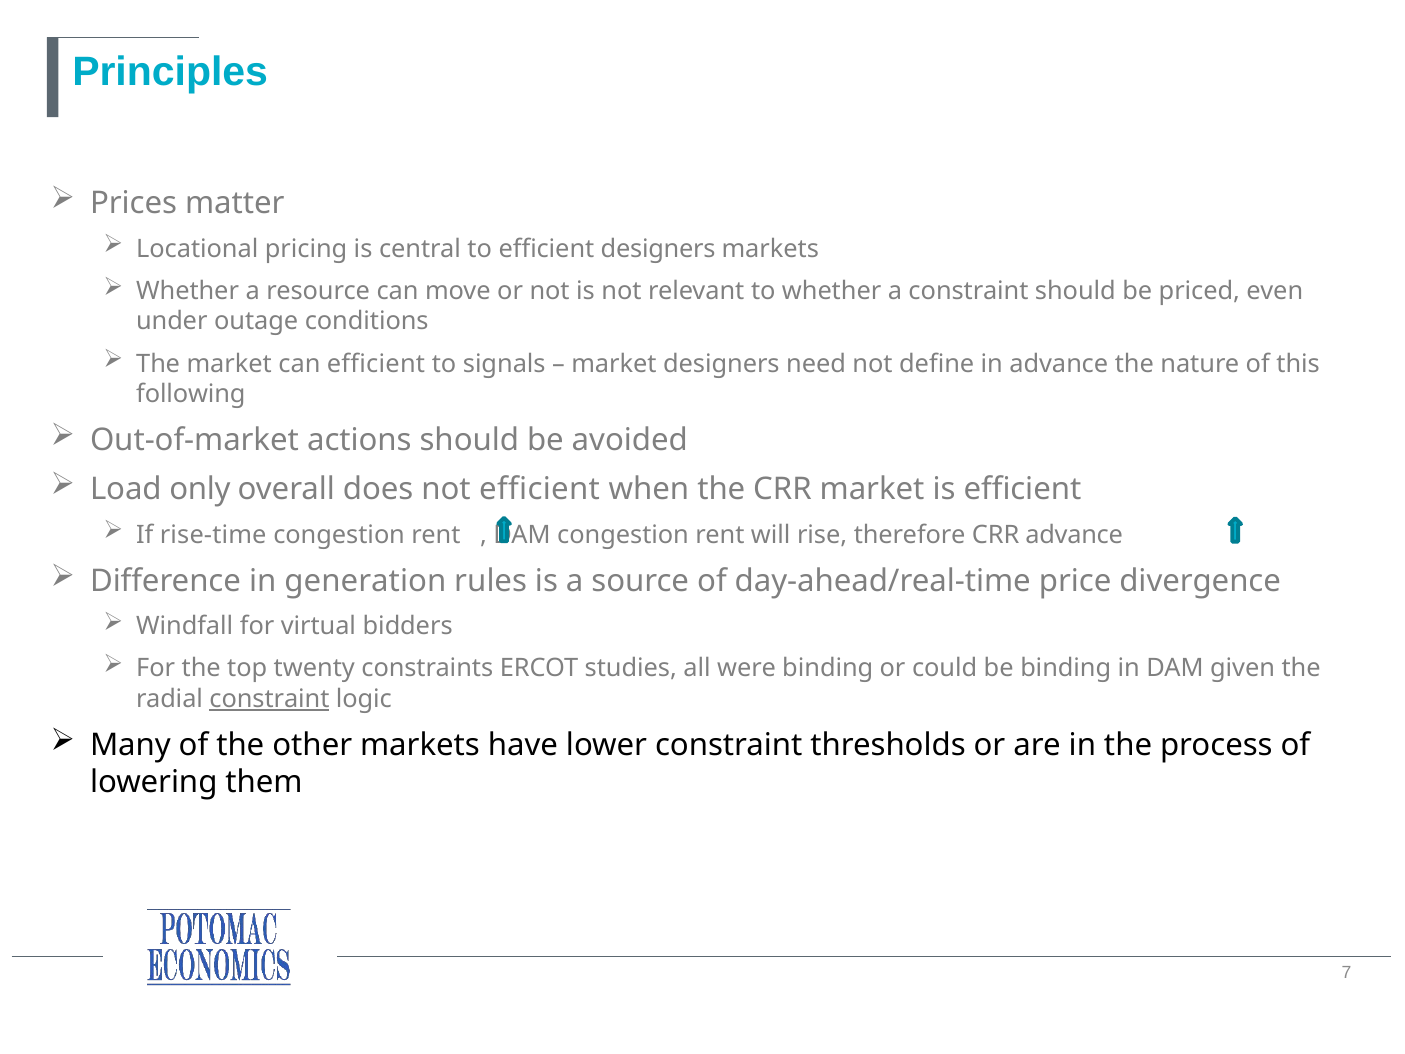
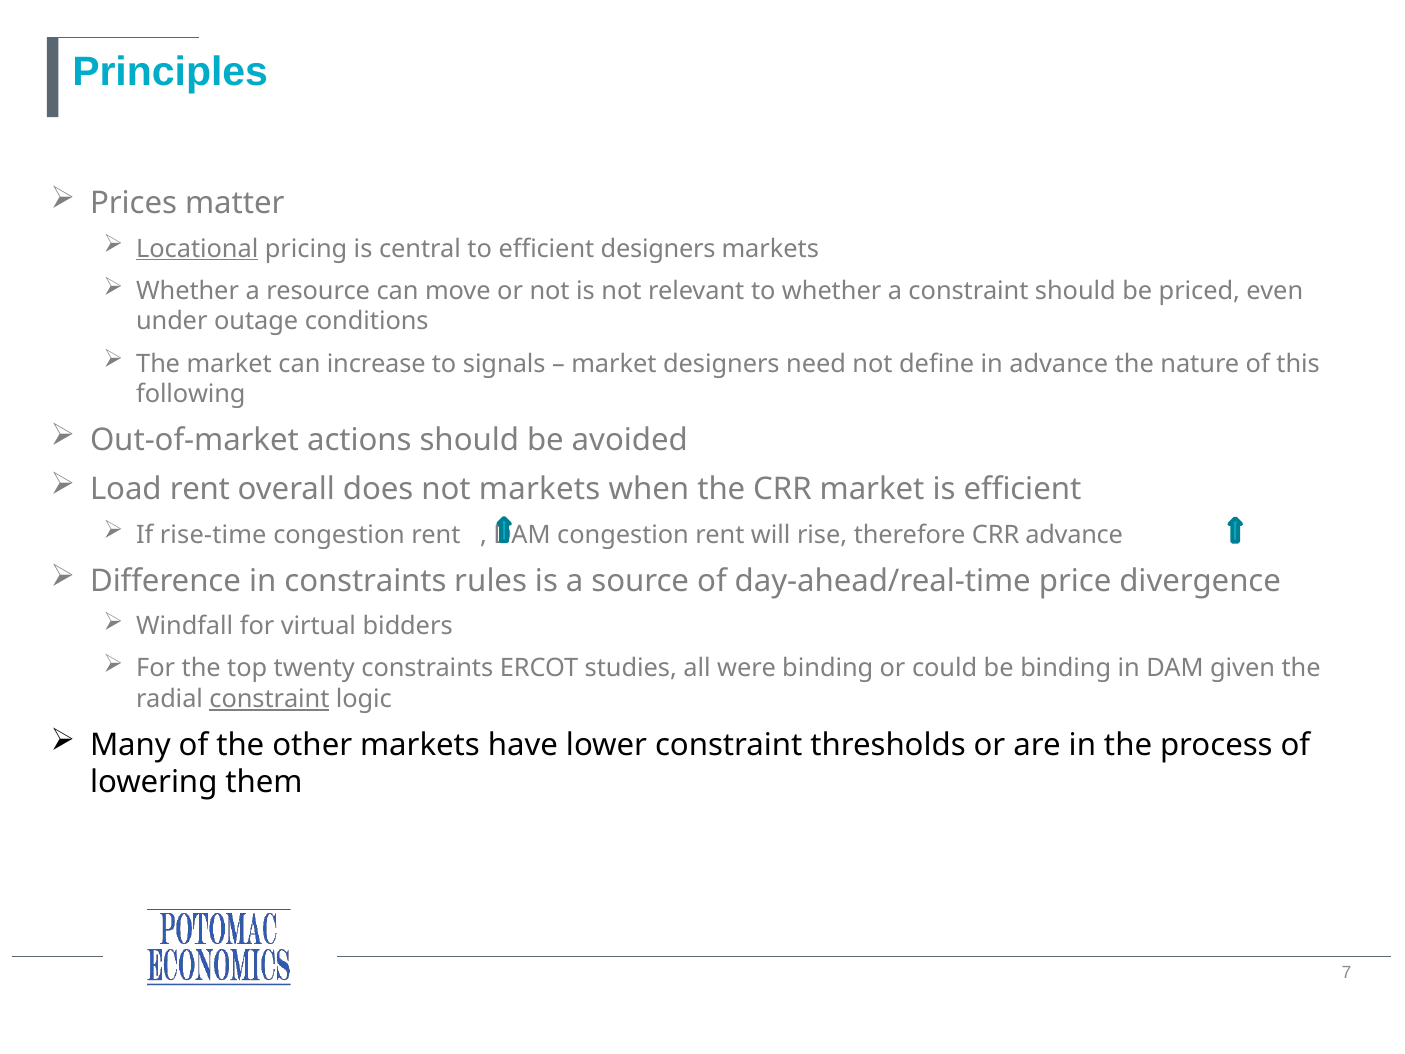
Locational underline: none -> present
can efficient: efficient -> increase
Load only: only -> rent
not efficient: efficient -> markets
in generation: generation -> constraints
